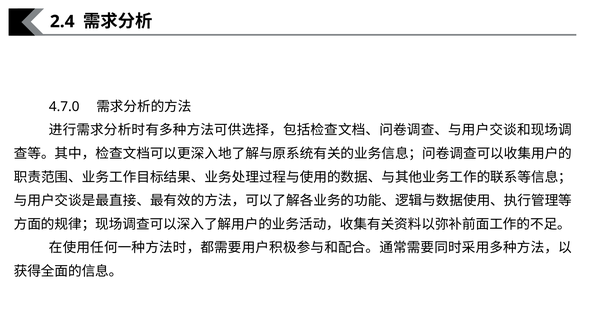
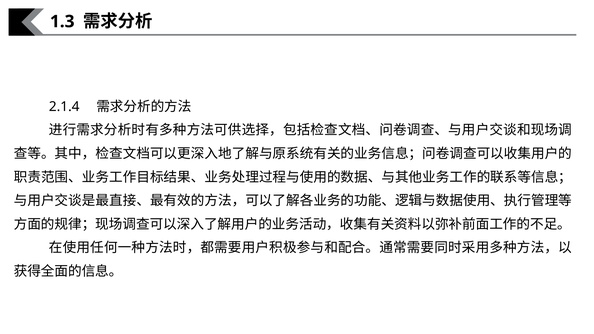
2.4: 2.4 -> 1.3
4.7.0: 4.7.0 -> 2.1.4
